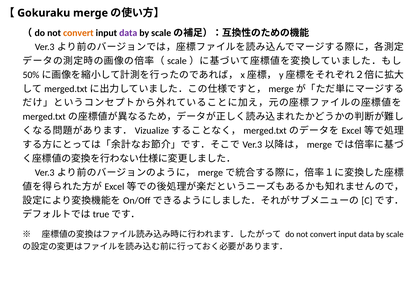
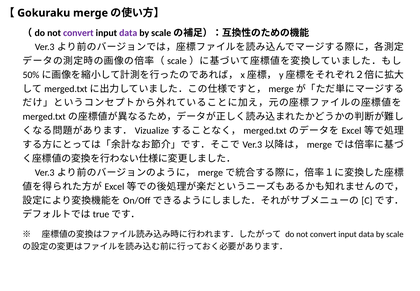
convert at (78, 33) colour: orange -> purple
